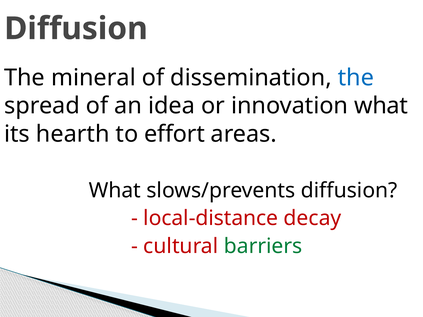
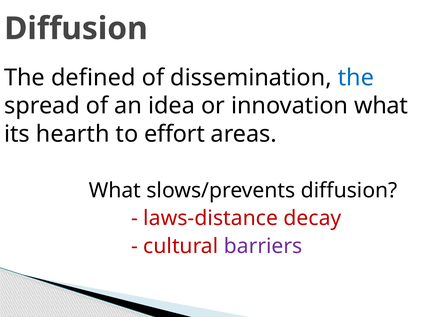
mineral: mineral -> defined
local-distance: local-distance -> laws-distance
barriers colour: green -> purple
